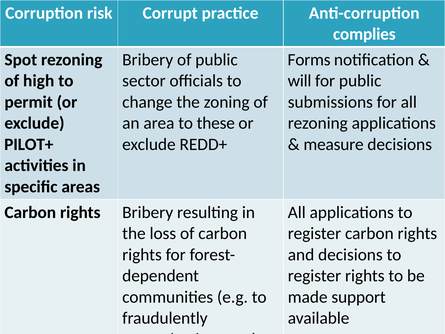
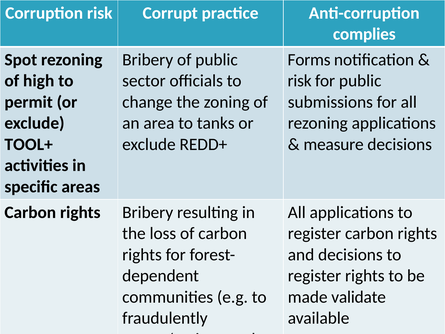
will at (300, 81): will -> risk
these: these -> tanks
PILOT+: PILOT+ -> TOOL+
support: support -> validate
